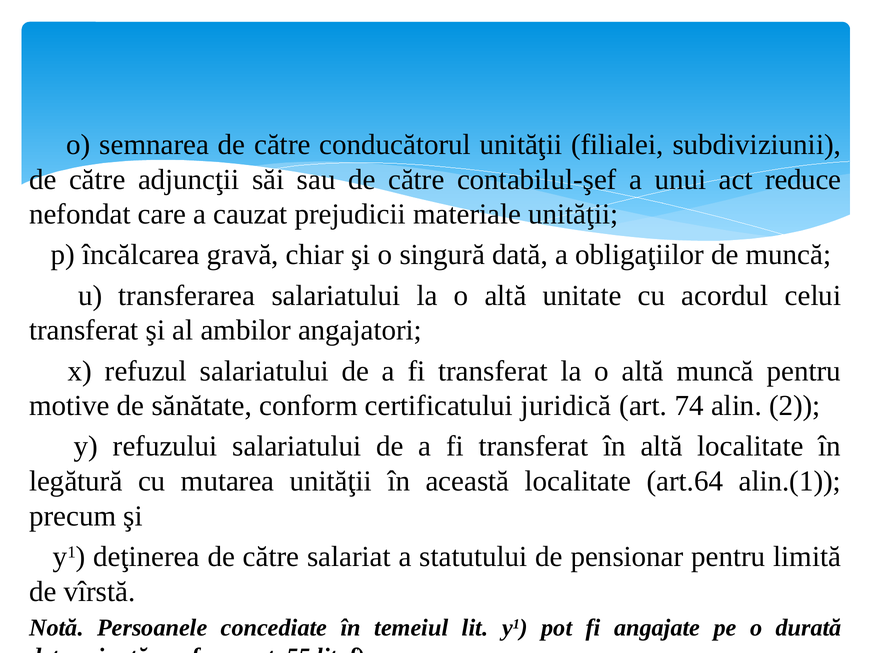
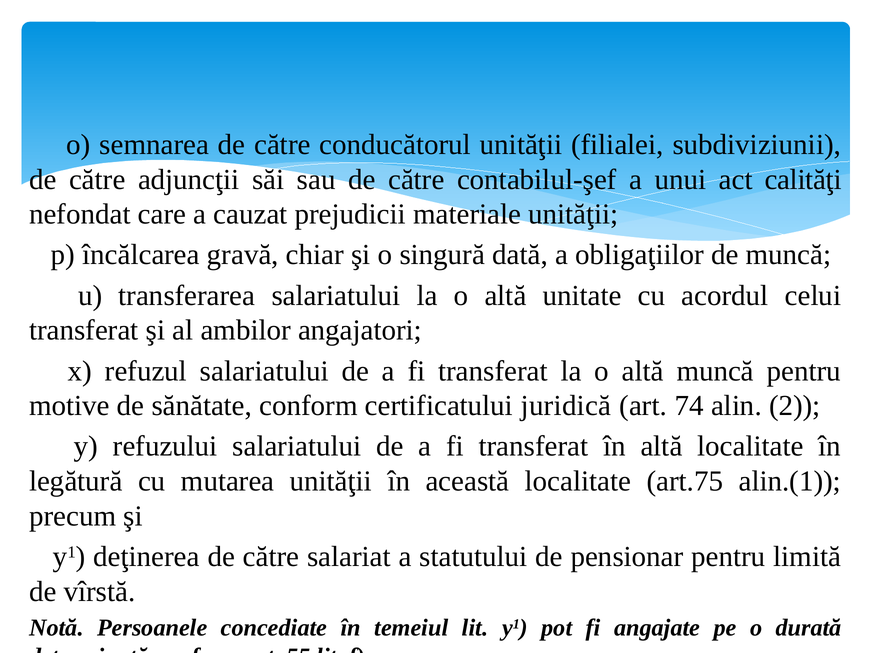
reduce: reduce -> calităţi
art.64: art.64 -> art.75
